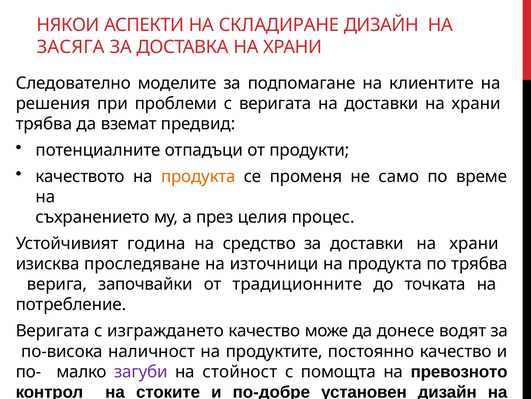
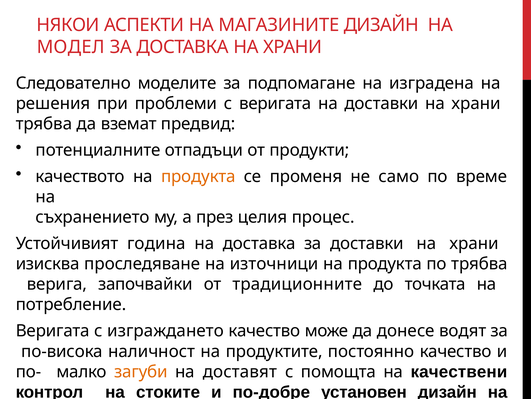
СКЛАДИРАНЕ: СКЛАДИРАНЕ -> МАГАЗИНИТЕ
ЗАСЯГА: ЗАСЯГА -> МОДЕЛ
клиентите: клиентите -> изградена
на средство: средство -> доставка
загуби colour: purple -> orange
стойност: стойност -> доставят
превозното: превозното -> качествени
